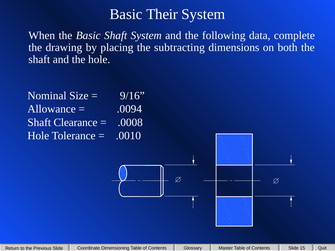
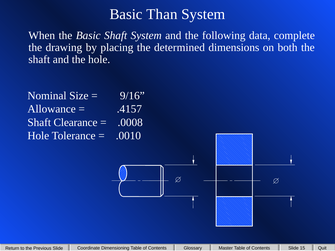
Their: Their -> Than
subtracting: subtracting -> determined
.0094: .0094 -> .4157
